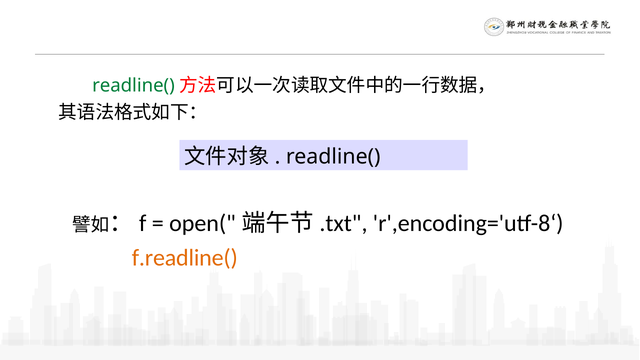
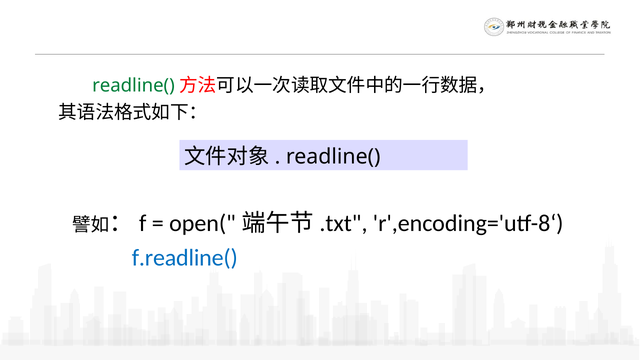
f.readline( colour: orange -> blue
